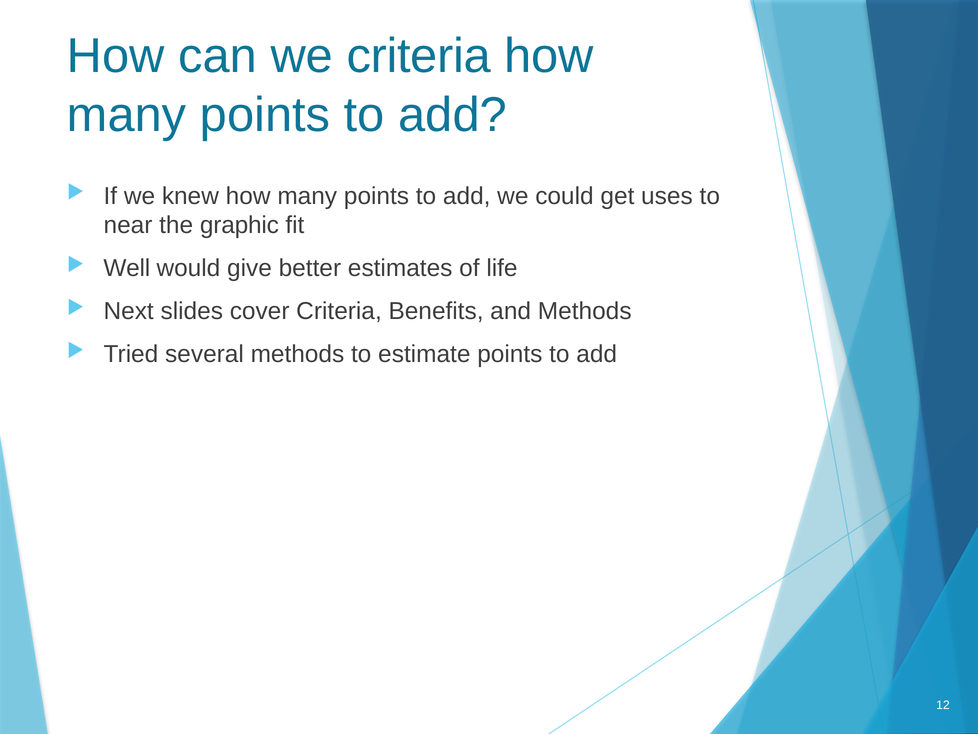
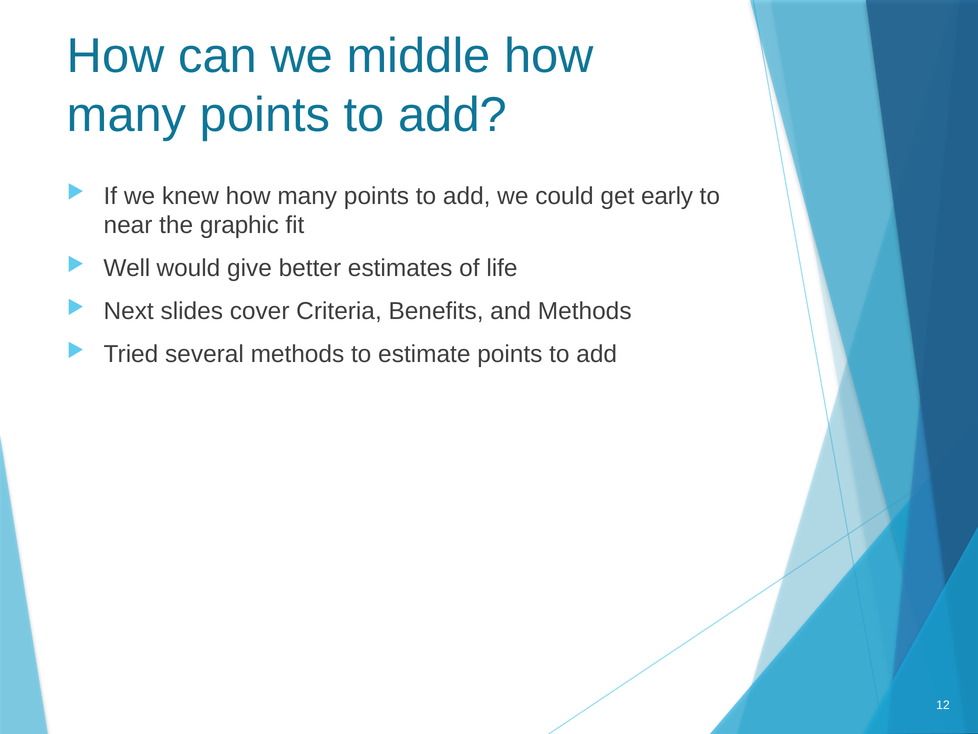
we criteria: criteria -> middle
uses: uses -> early
